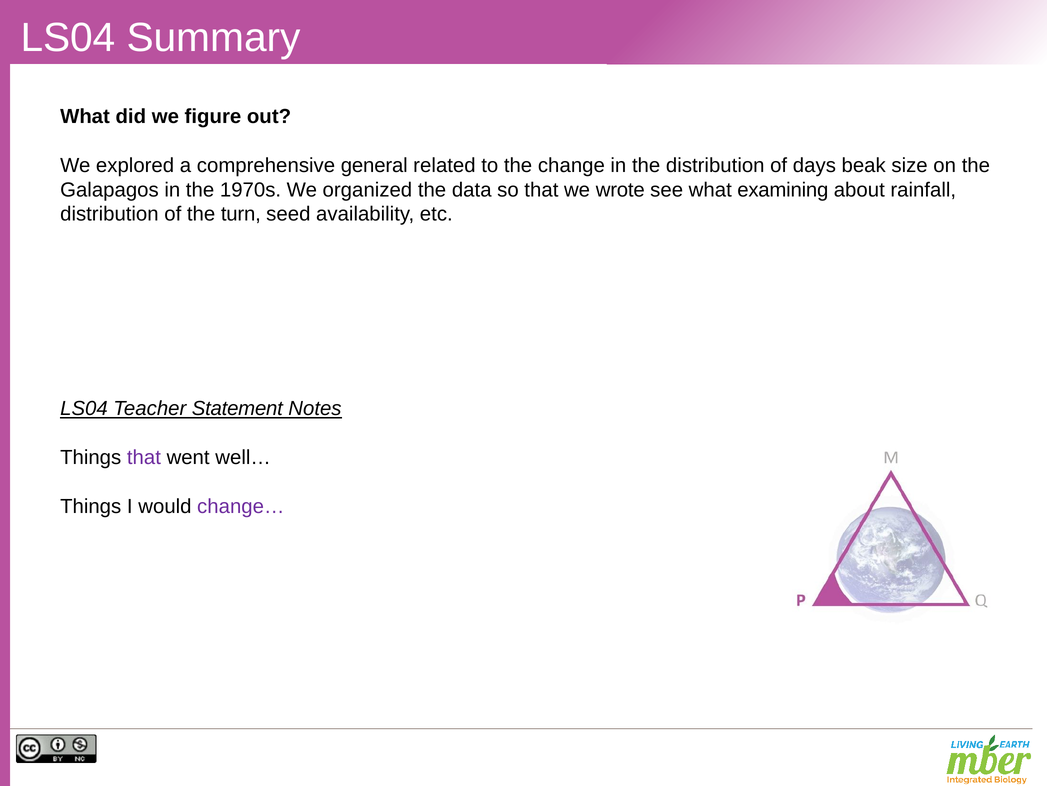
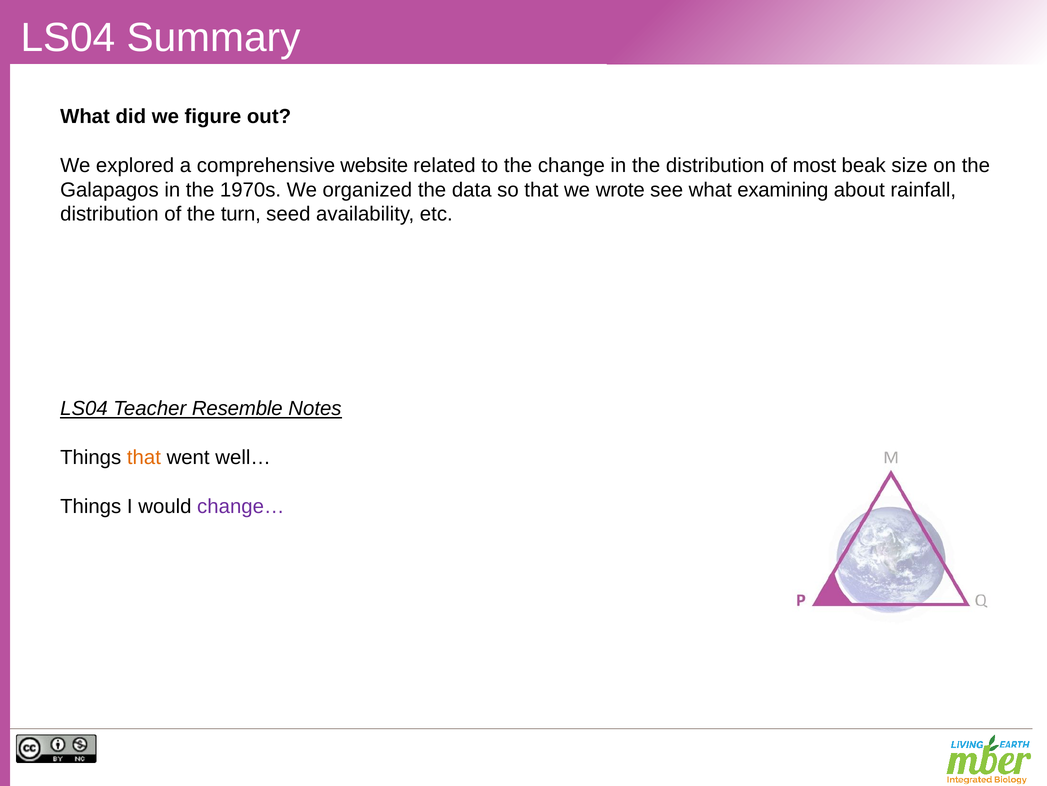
general: general -> website
days: days -> most
Statement: Statement -> Resemble
that at (144, 457) colour: purple -> orange
